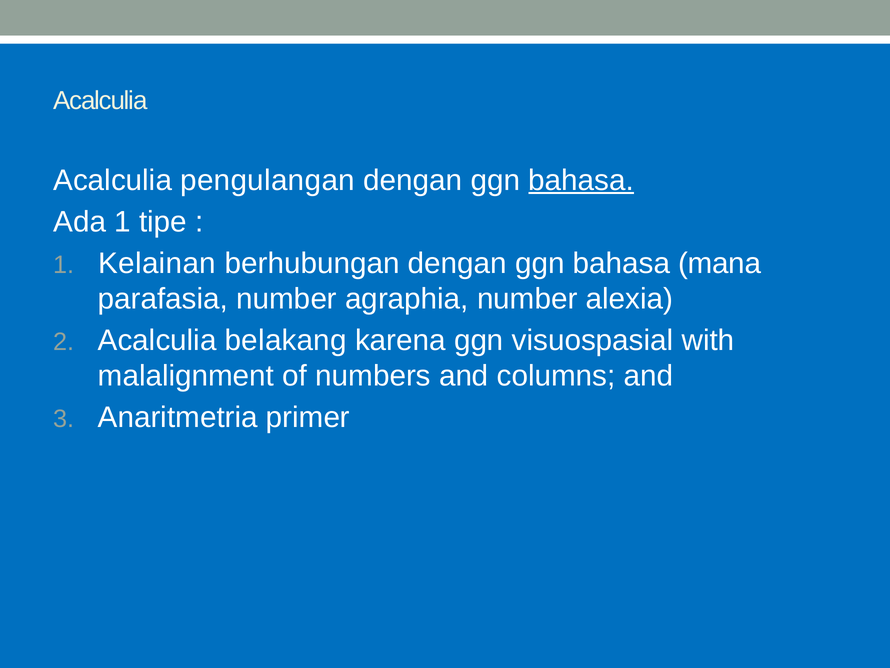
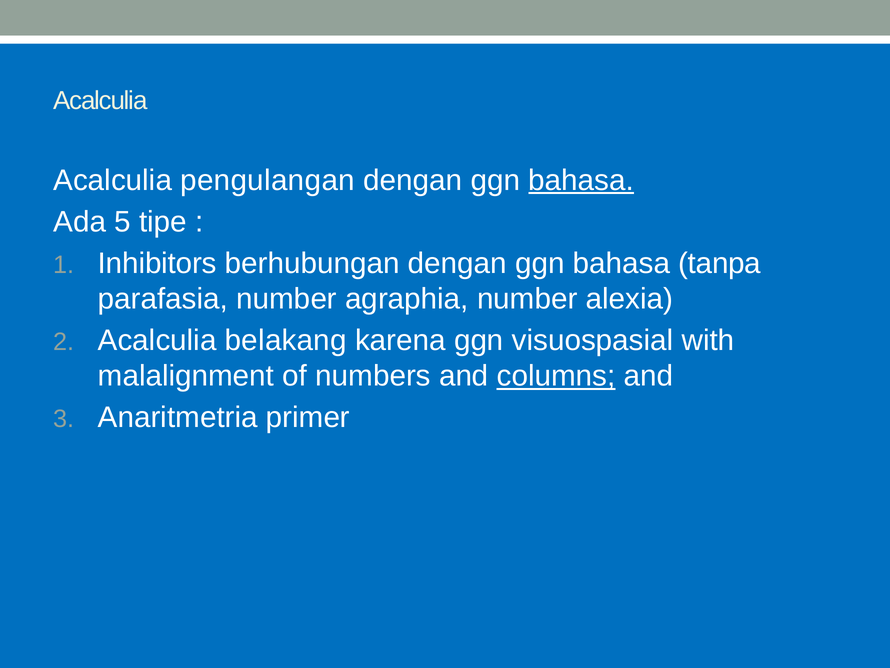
Ada 1: 1 -> 5
Kelainan: Kelainan -> Inhibitors
mana: mana -> tanpa
columns underline: none -> present
